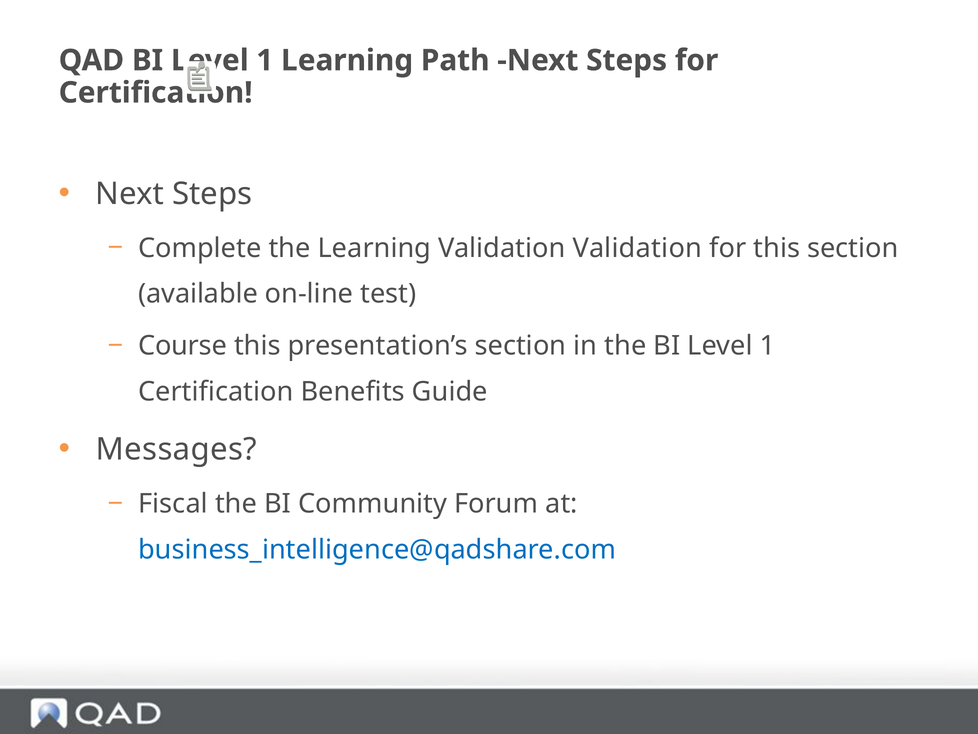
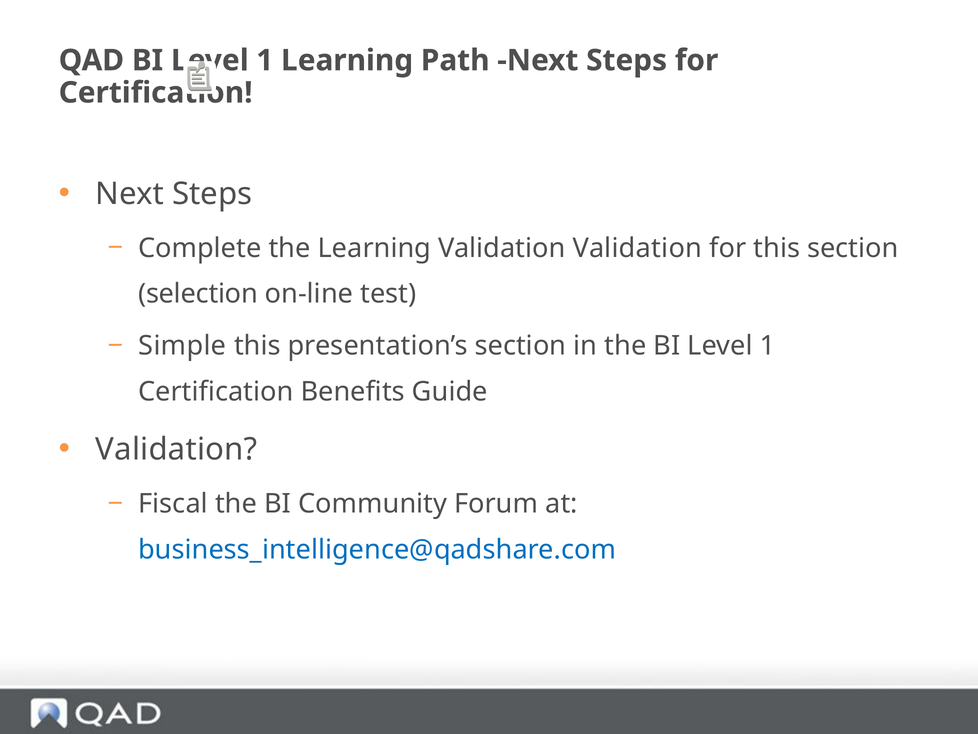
available: available -> selection
Course: Course -> Simple
Messages at (176, 449): Messages -> Validation
